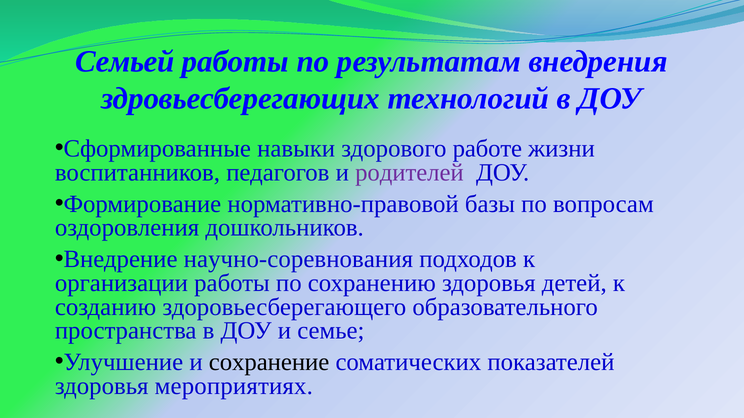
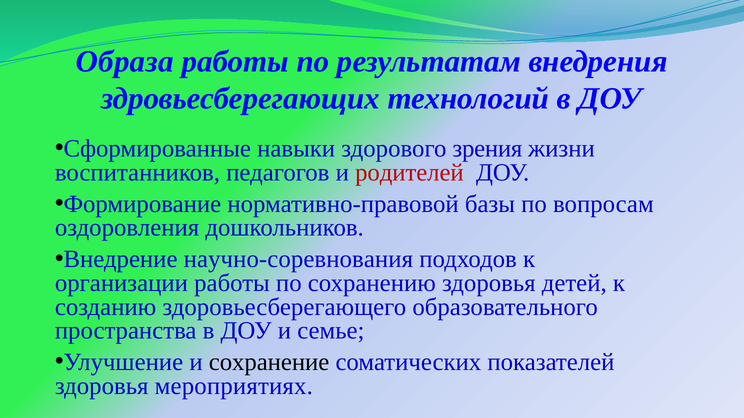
Семьей: Семьей -> Образа
работе: работе -> зрения
родителей colour: purple -> red
